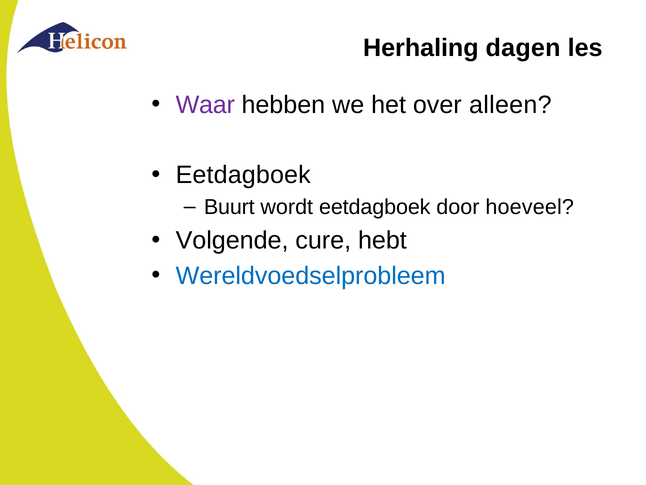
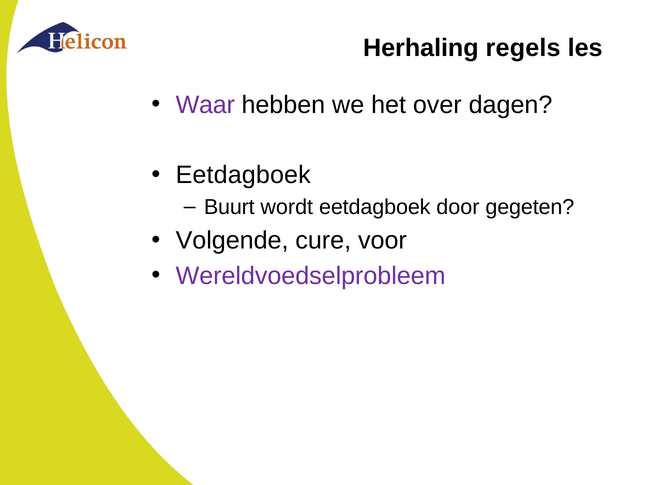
dagen: dagen -> regels
alleen: alleen -> dagen
hoeveel: hoeveel -> gegeten
hebt: hebt -> voor
Wereldvoedselprobleem colour: blue -> purple
